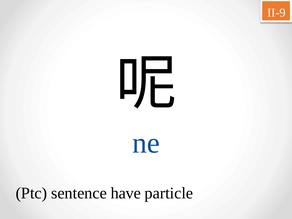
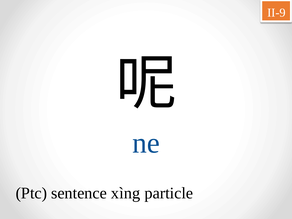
have: have -> xìng
